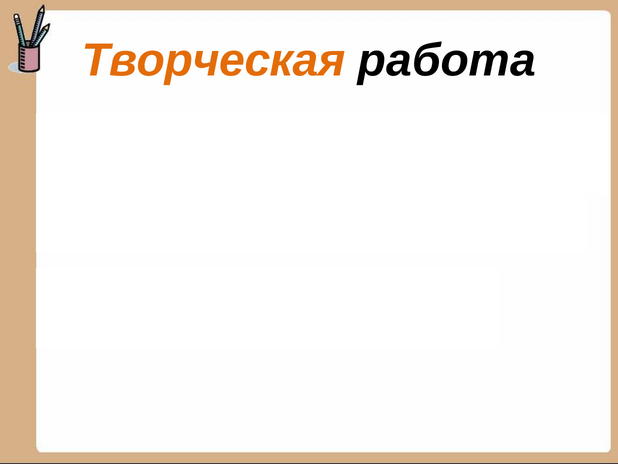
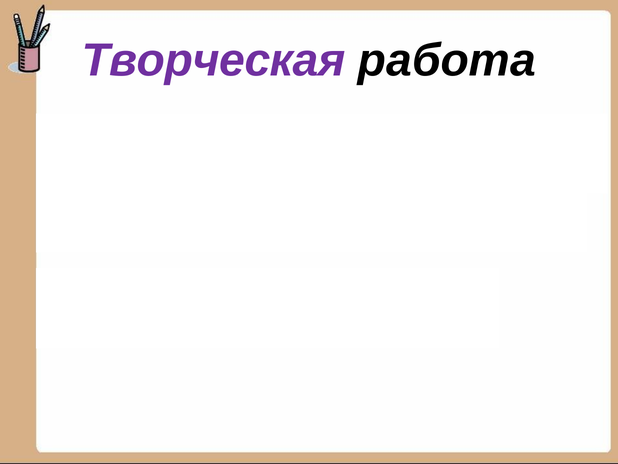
Творческая colour: orange -> purple
